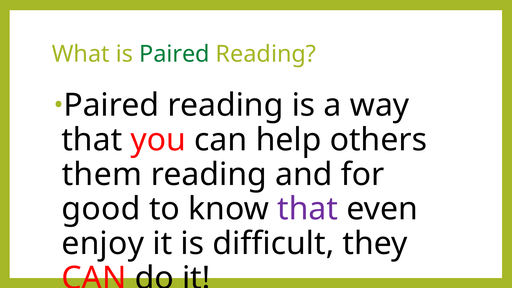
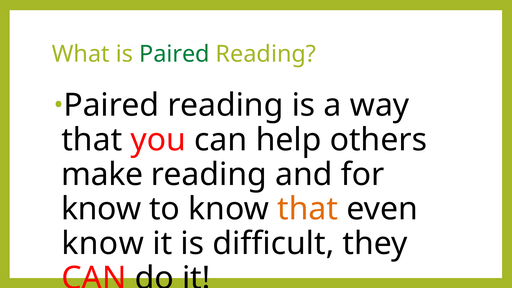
them: them -> make
good at (101, 209): good -> know
that at (308, 209) colour: purple -> orange
enjoy at (103, 244): enjoy -> know
